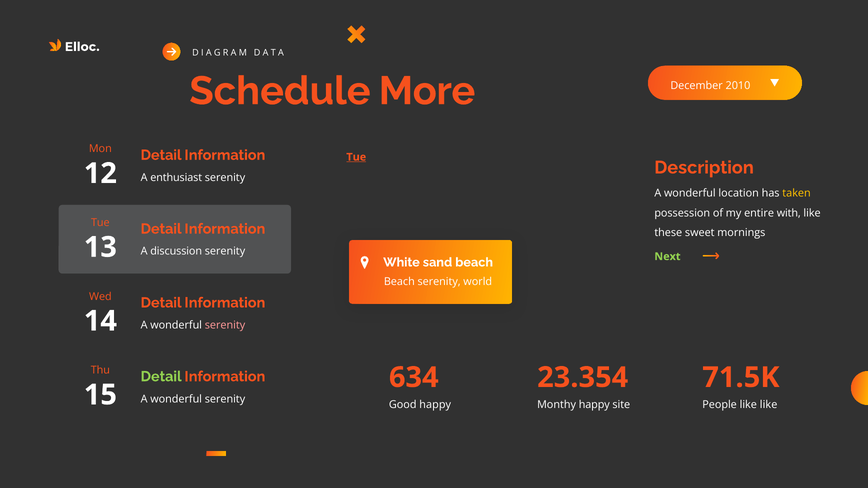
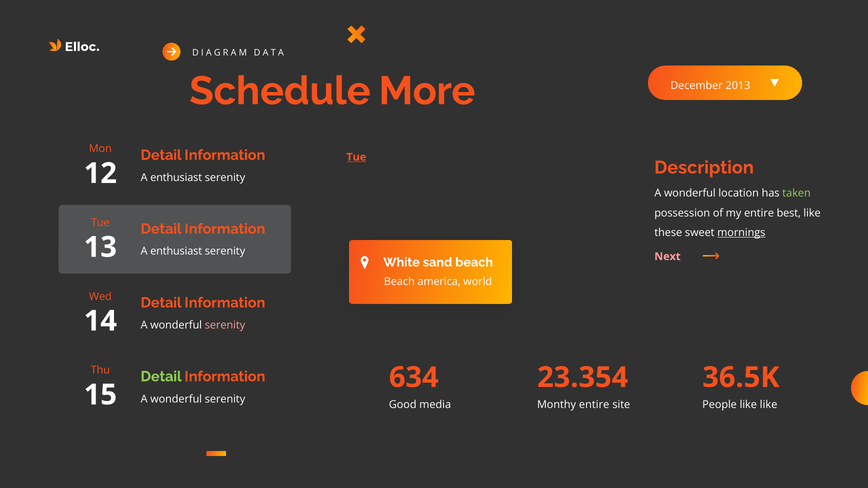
2010: 2010 -> 2013
taken colour: yellow -> light green
with: with -> best
mornings underline: none -> present
discussion at (176, 251): discussion -> enthusiast
Next colour: light green -> pink
Beach serenity: serenity -> america
71.5K: 71.5K -> 36.5K
Good happy: happy -> media
Monthy happy: happy -> entire
